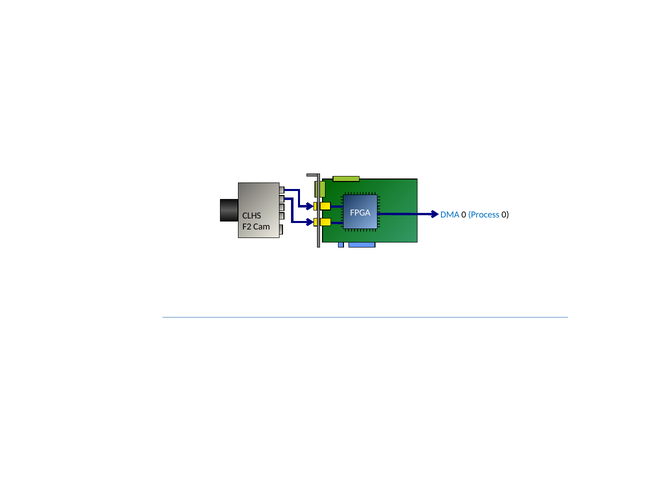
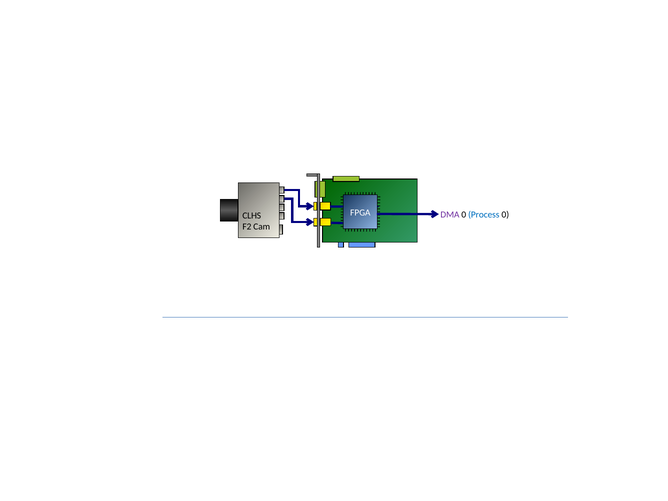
DMA colour: blue -> purple
